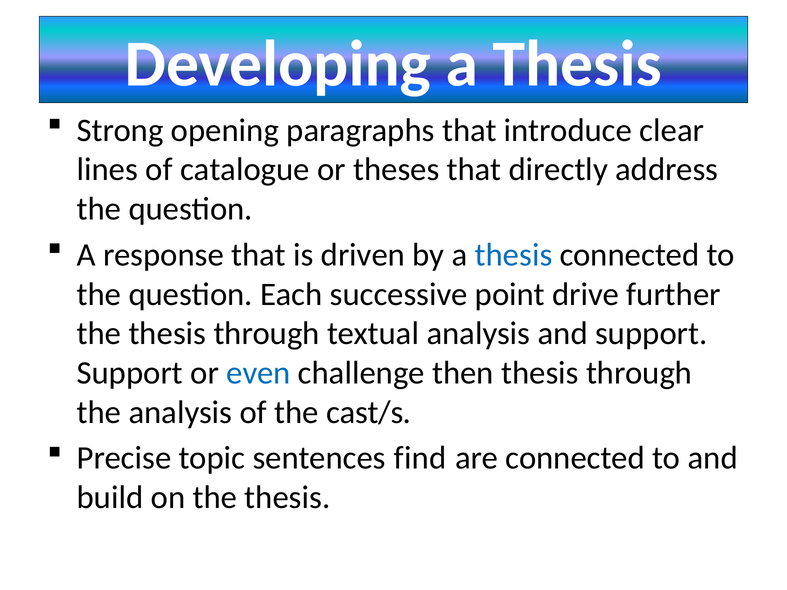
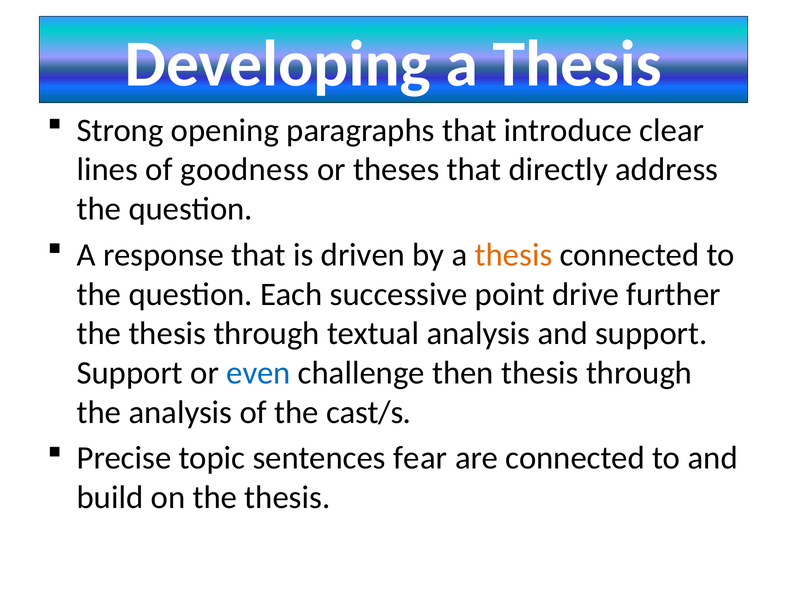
catalogue: catalogue -> goodness
thesis at (514, 255) colour: blue -> orange
find: find -> fear
